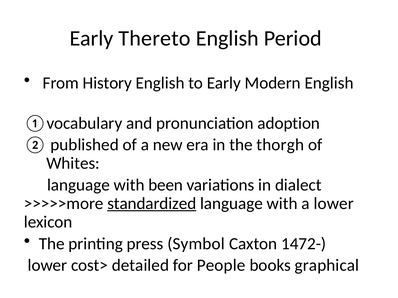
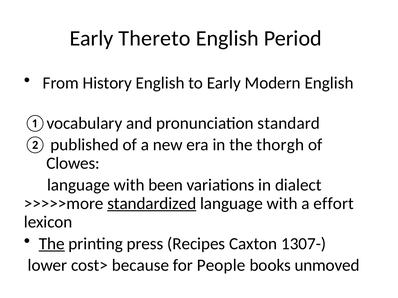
adoption: adoption -> standard
Whites: Whites -> Clowes
a lower: lower -> effort
The at (52, 244) underline: none -> present
Symbol: Symbol -> Recipes
1472-: 1472- -> 1307-
detailed: detailed -> because
graphical: graphical -> unmoved
